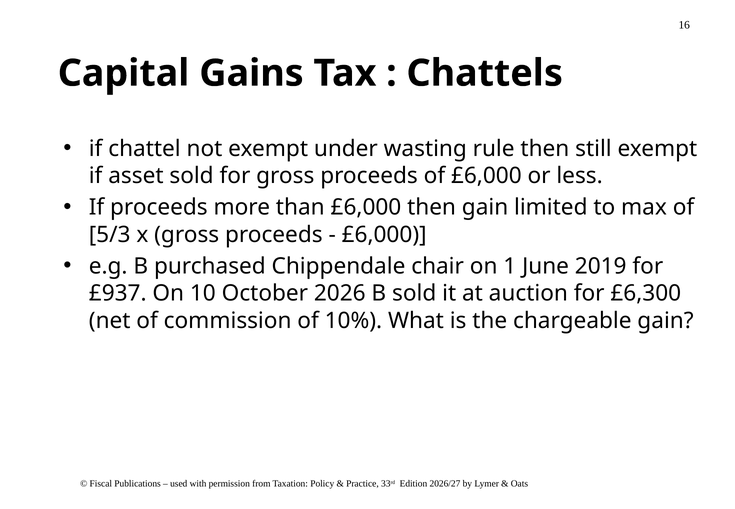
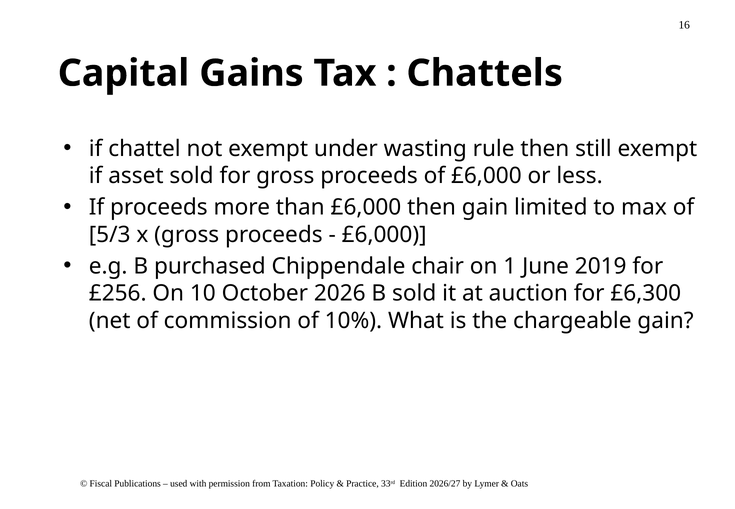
£937: £937 -> £256
